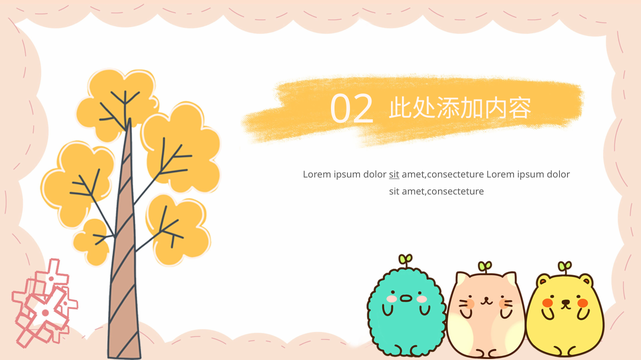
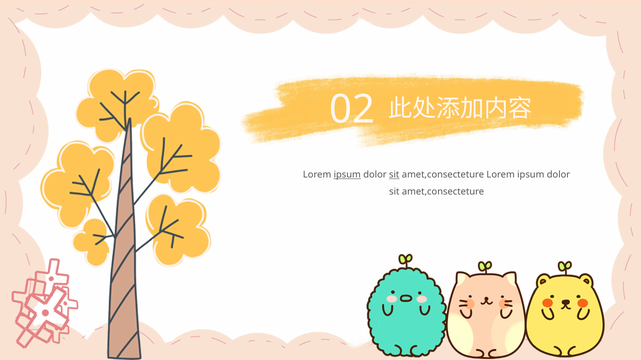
ipsum at (347, 175) underline: none -> present
